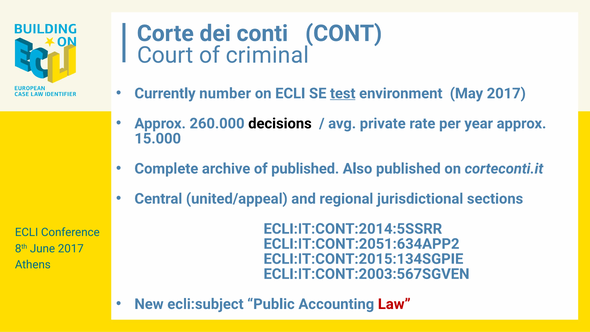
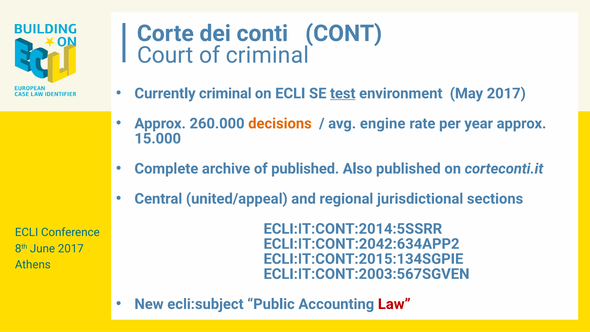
Currently number: number -> criminal
decisions colour: black -> orange
private: private -> engine
ECLI:IT:CONT:2051:634APP2: ECLI:IT:CONT:2051:634APP2 -> ECLI:IT:CONT:2042:634APP2
